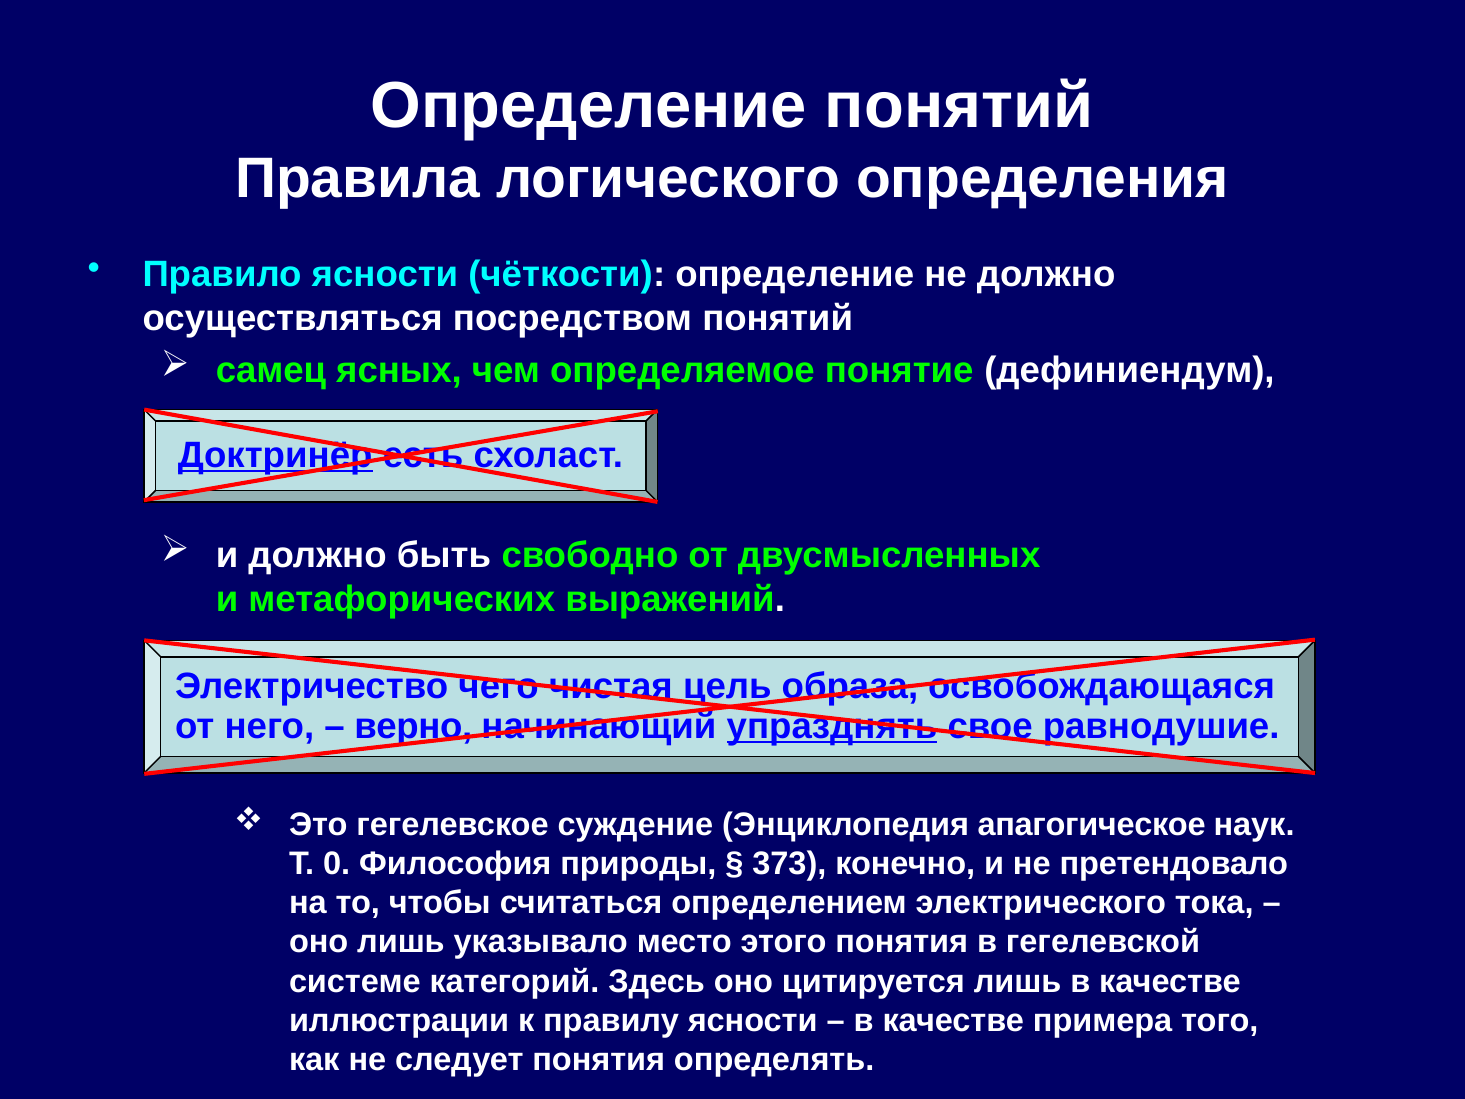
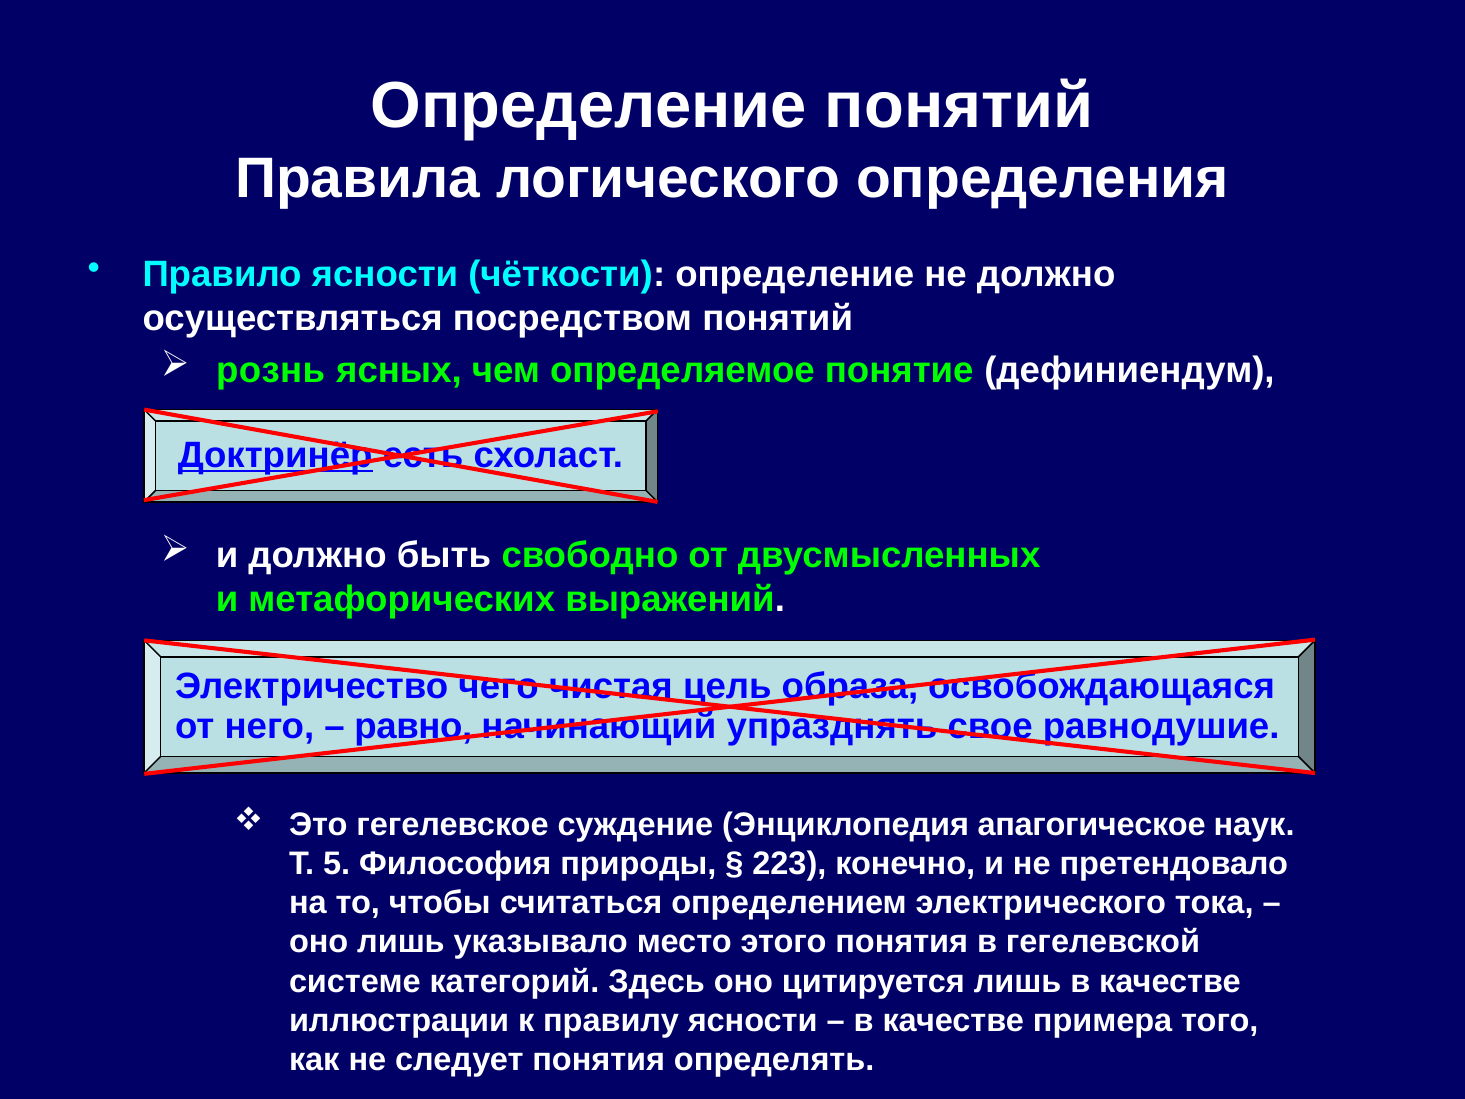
самец: самец -> рознь
верно: верно -> равно
упразднять underline: present -> none
0: 0 -> 5
373: 373 -> 223
